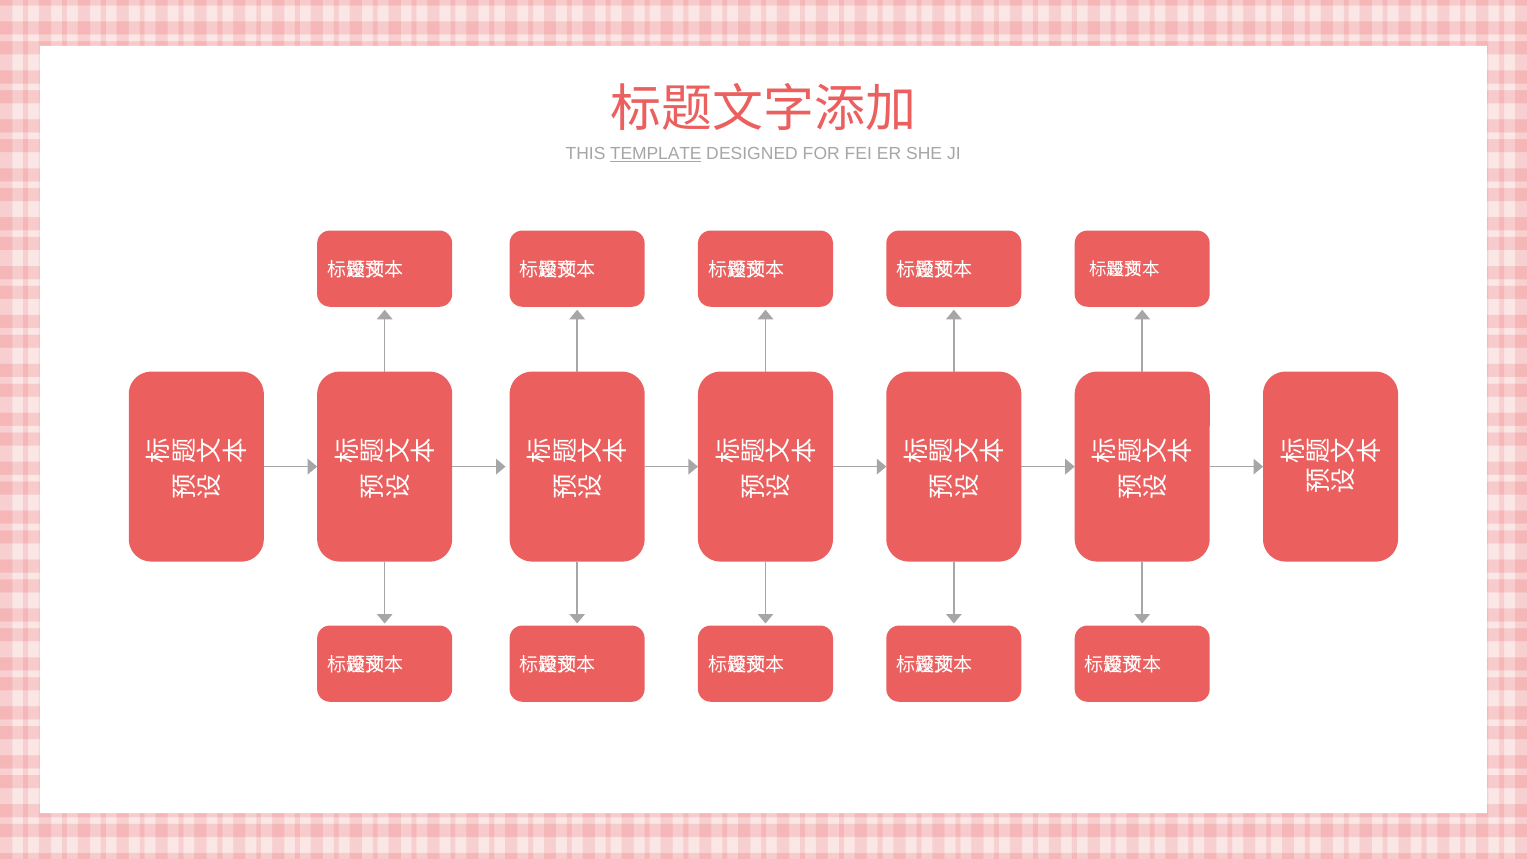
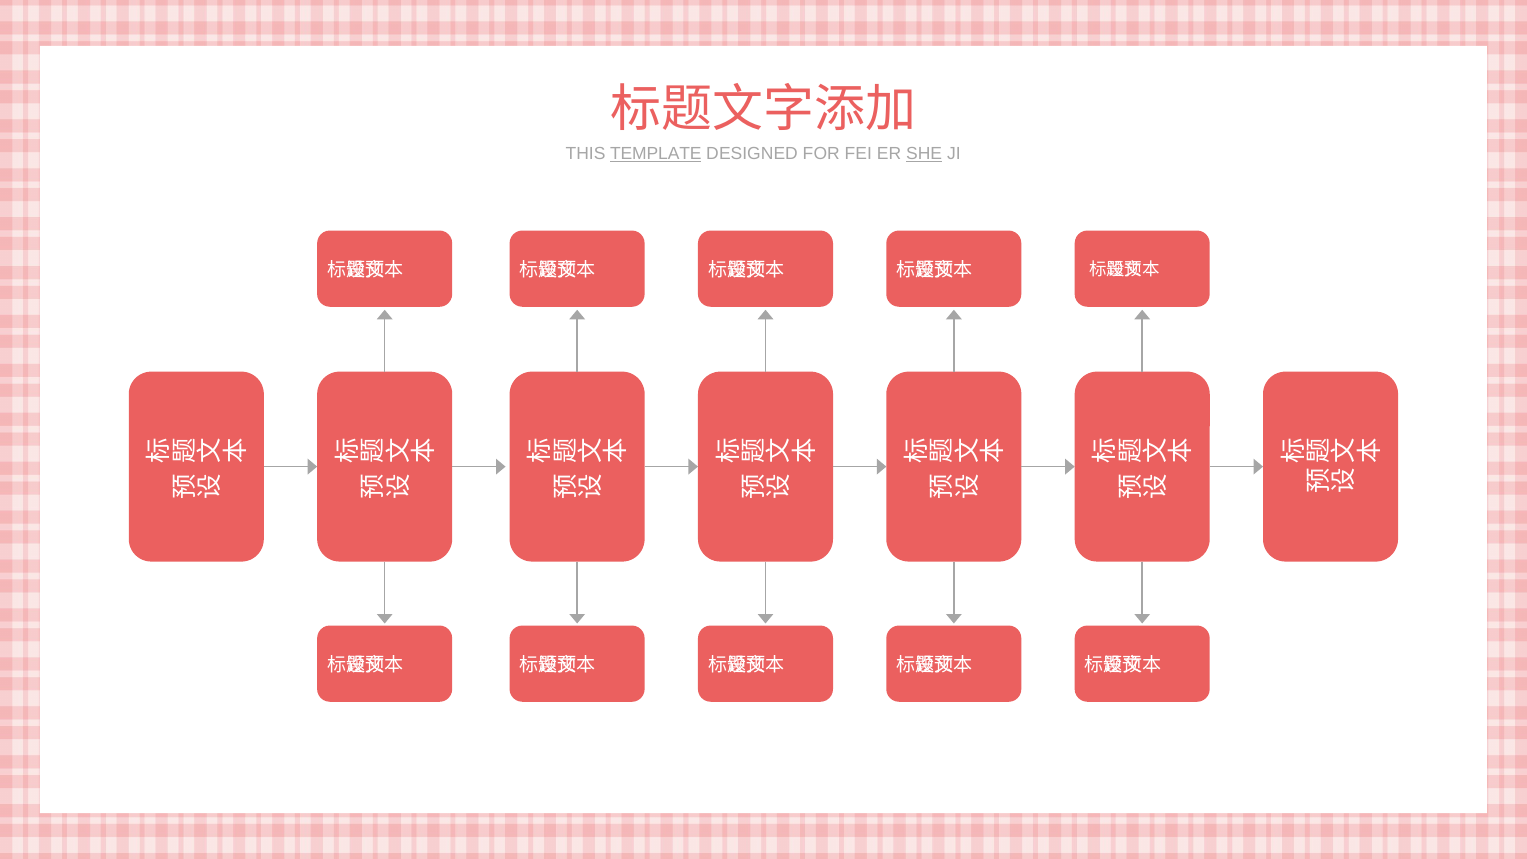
SHE underline: none -> present
